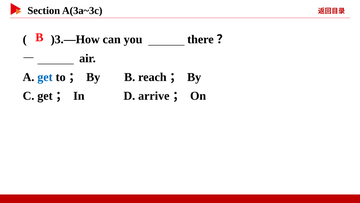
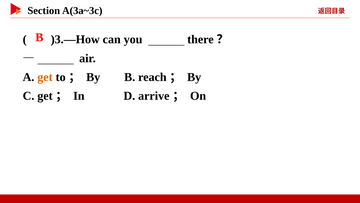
get at (45, 77) colour: blue -> orange
